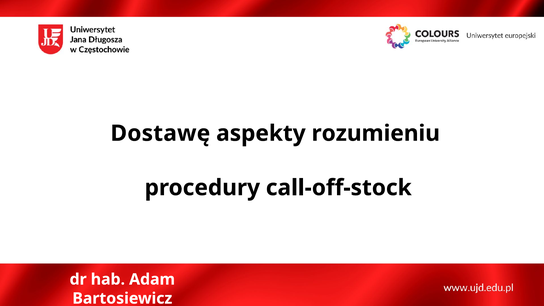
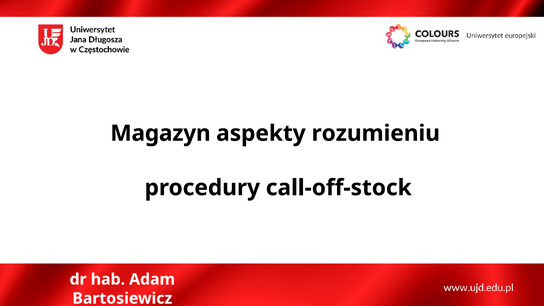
Dostawę: Dostawę -> Magazyn
